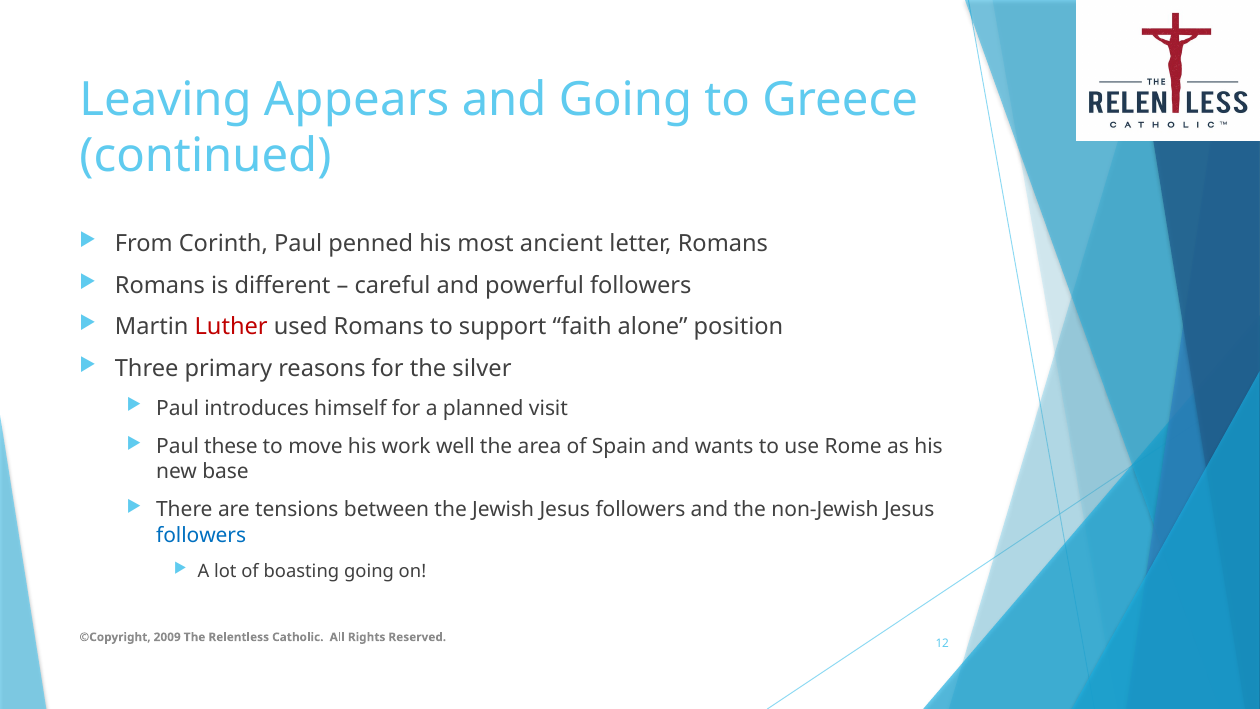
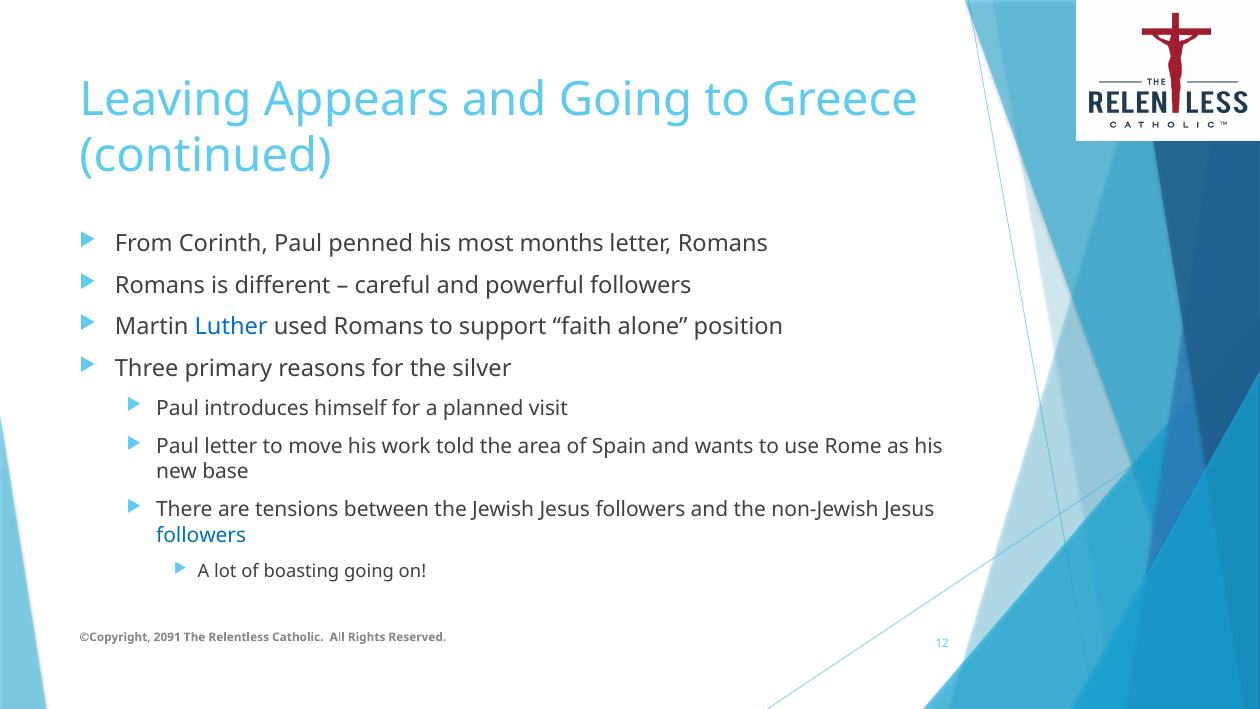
ancient: ancient -> months
Luther colour: red -> blue
Paul these: these -> letter
well: well -> told
2009: 2009 -> 2091
